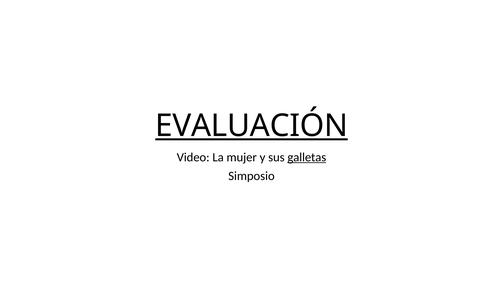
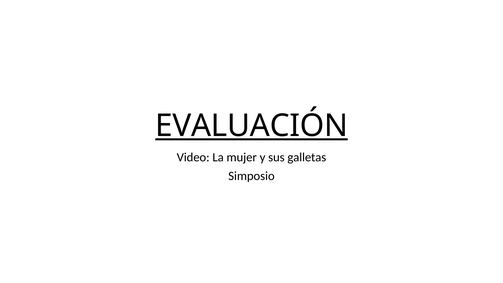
galletas underline: present -> none
